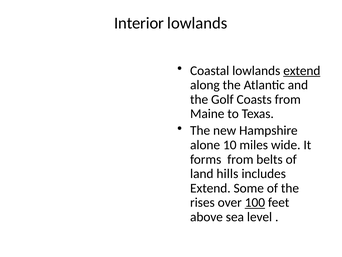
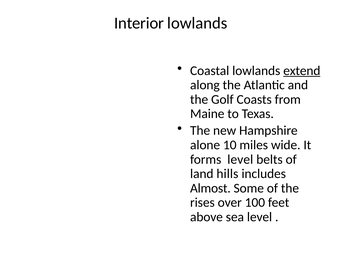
forms from: from -> level
Extend at (210, 188): Extend -> Almost
100 underline: present -> none
